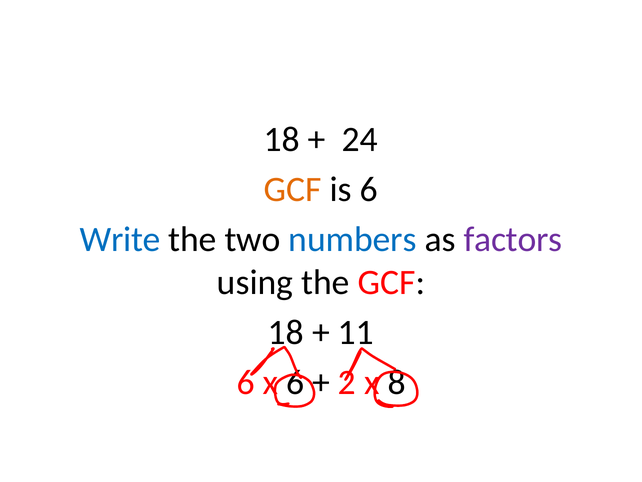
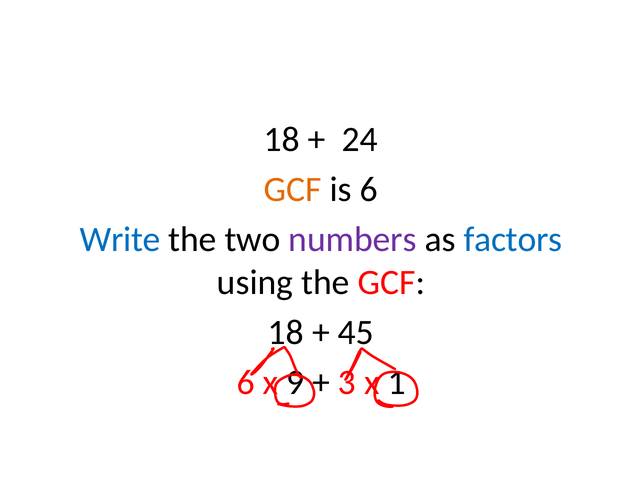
numbers colour: blue -> purple
factors colour: purple -> blue
11: 11 -> 45
x 6: 6 -> 9
2: 2 -> 3
8: 8 -> 1
